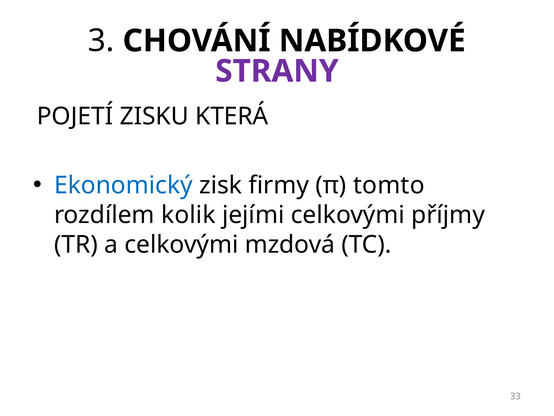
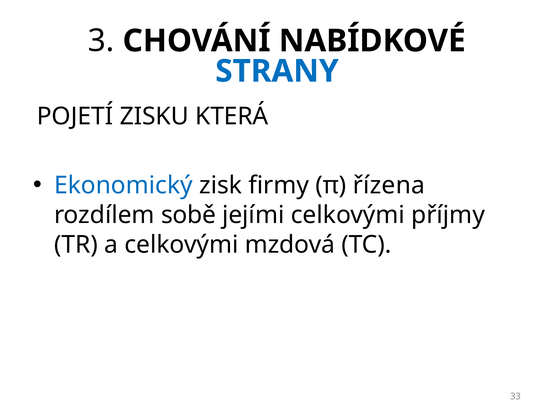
STRANY colour: purple -> blue
tomto: tomto -> řízena
kolik: kolik -> sobě
